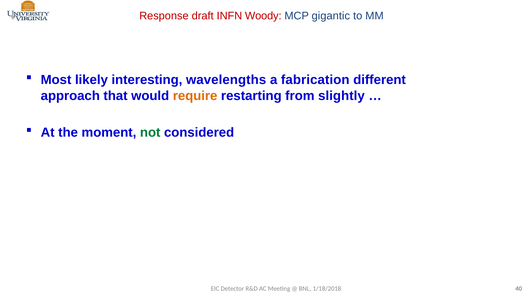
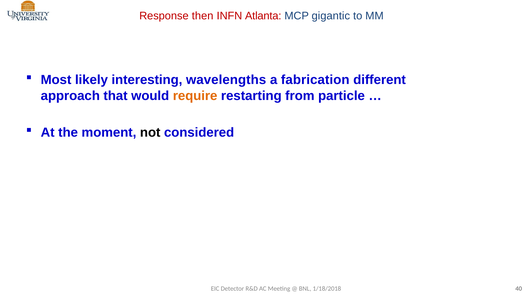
draft: draft -> then
Woody: Woody -> Atlanta
slightly: slightly -> particle
not colour: green -> black
